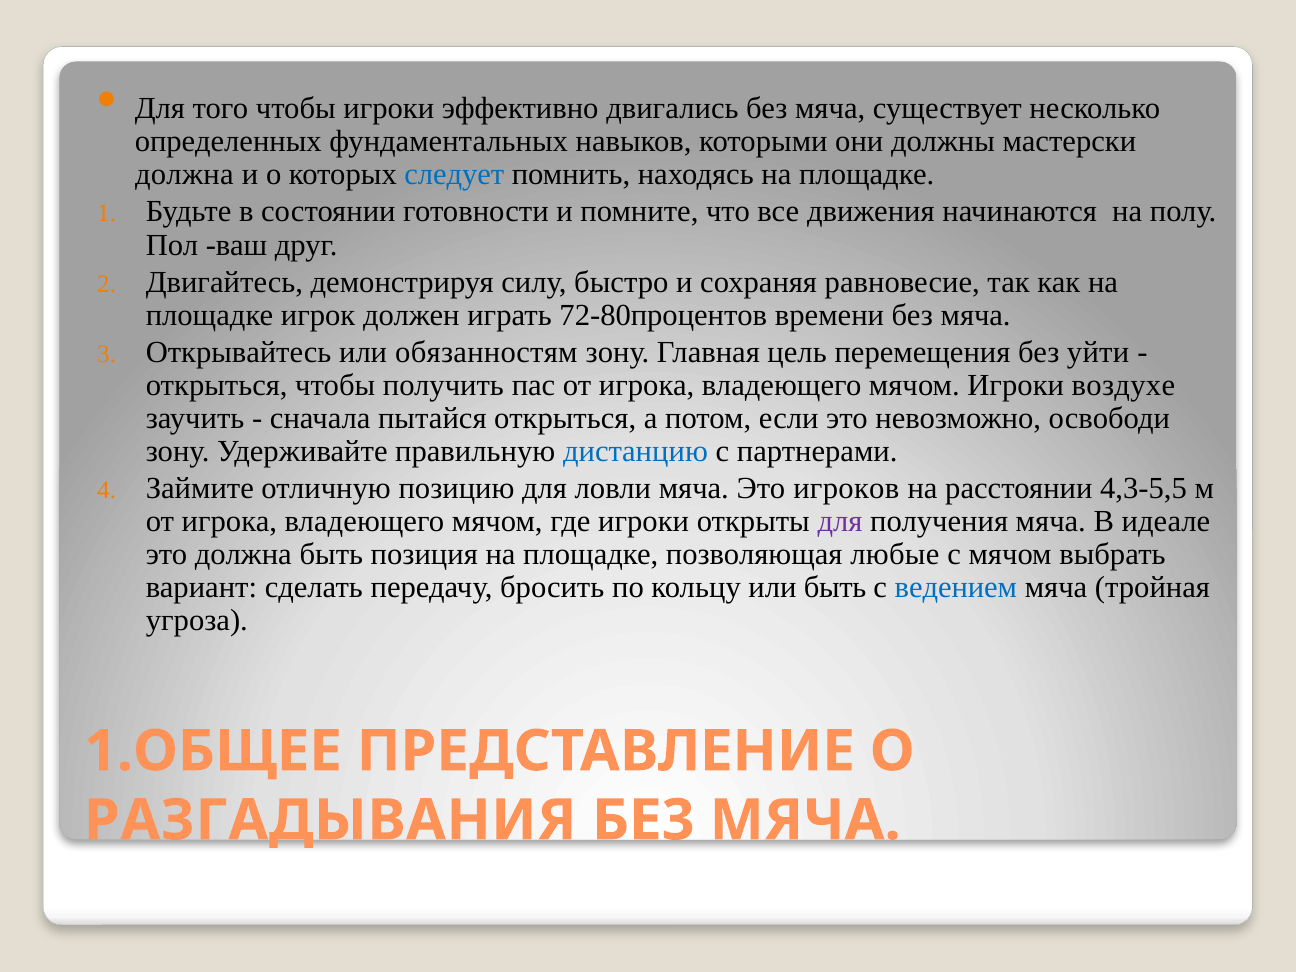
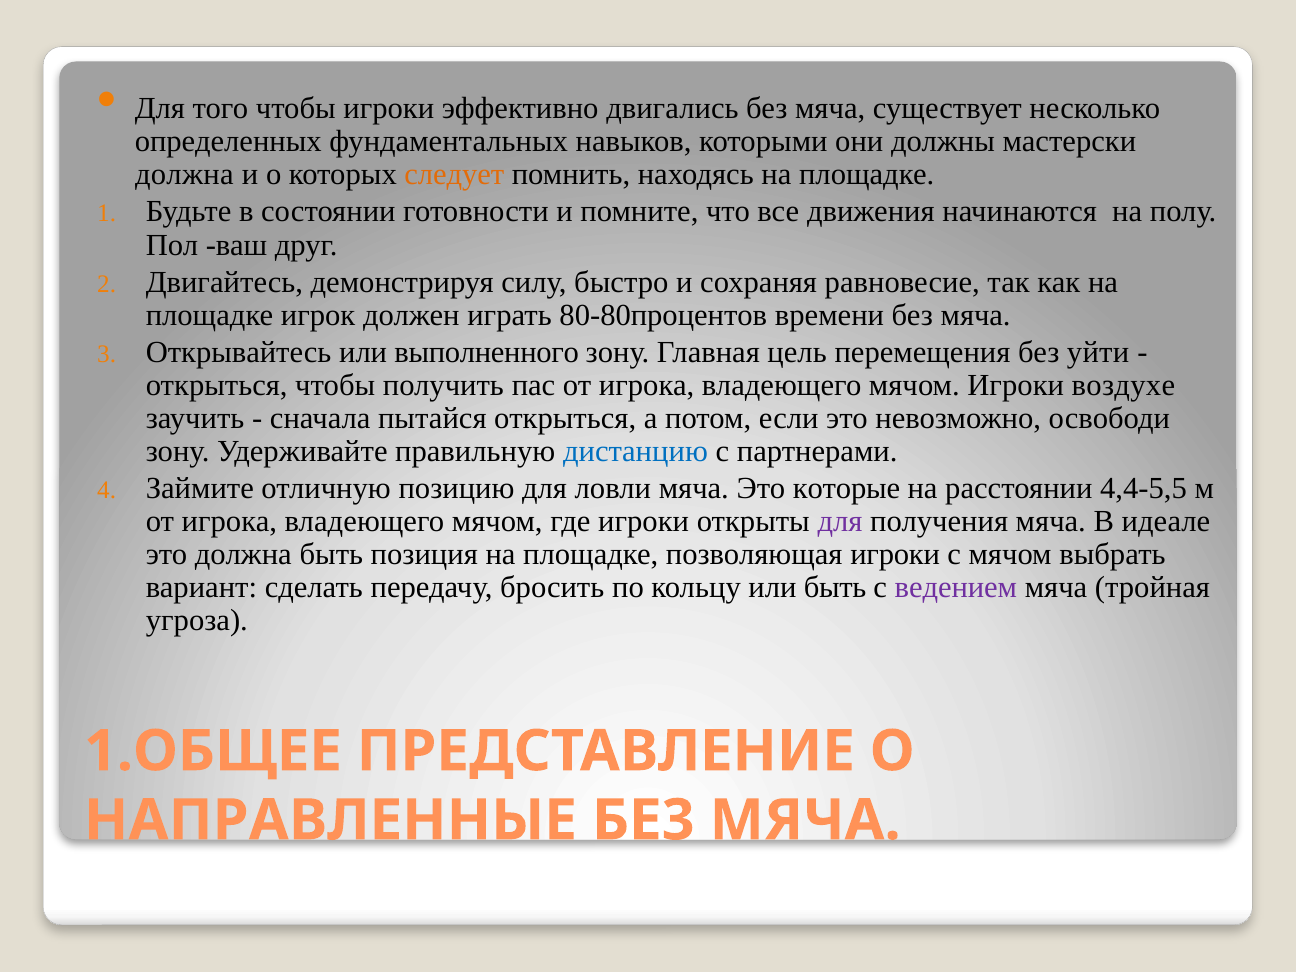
следует colour: blue -> orange
72-80процентов: 72-80процентов -> 80-80процентов
обязанностям: обязанностям -> выполненного
игроков: игроков -> которые
4,3-5,5: 4,3-5,5 -> 4,4-5,5
позволяющая любые: любые -> игроки
ведением colour: blue -> purple
РАЗГАДЫВАНИЯ: РАЗГАДЫВАНИЯ -> НАПРАВЛЕННЫЕ
